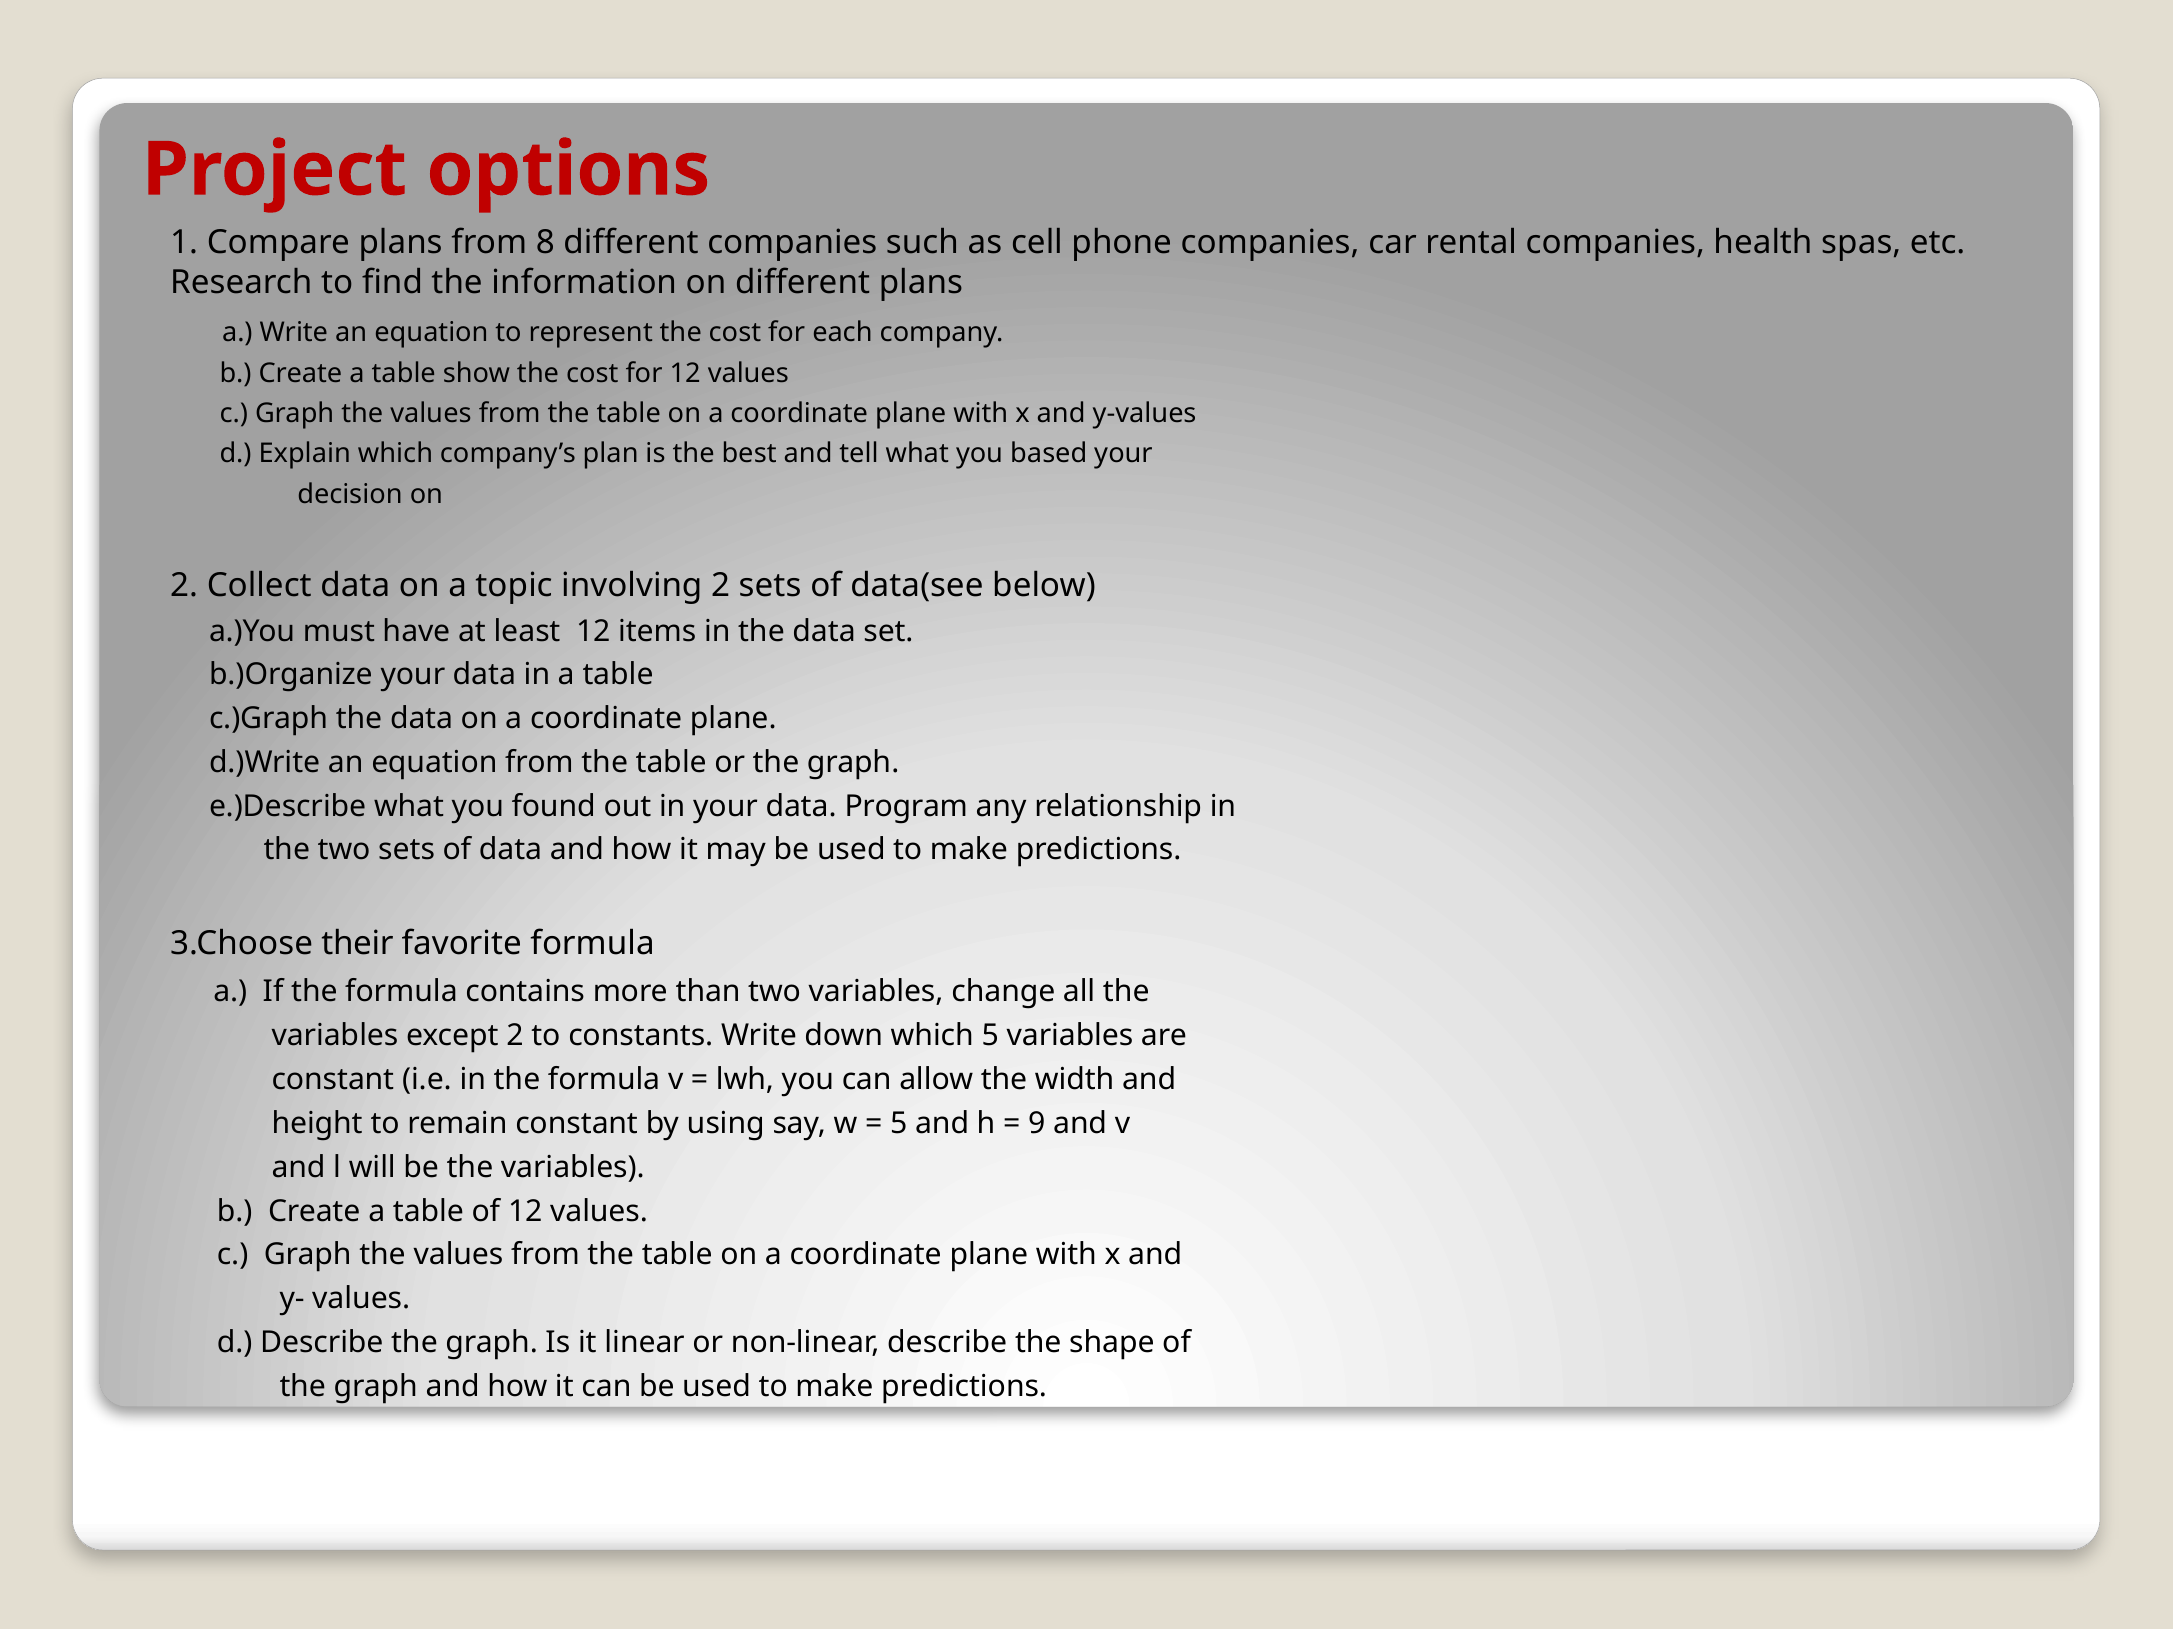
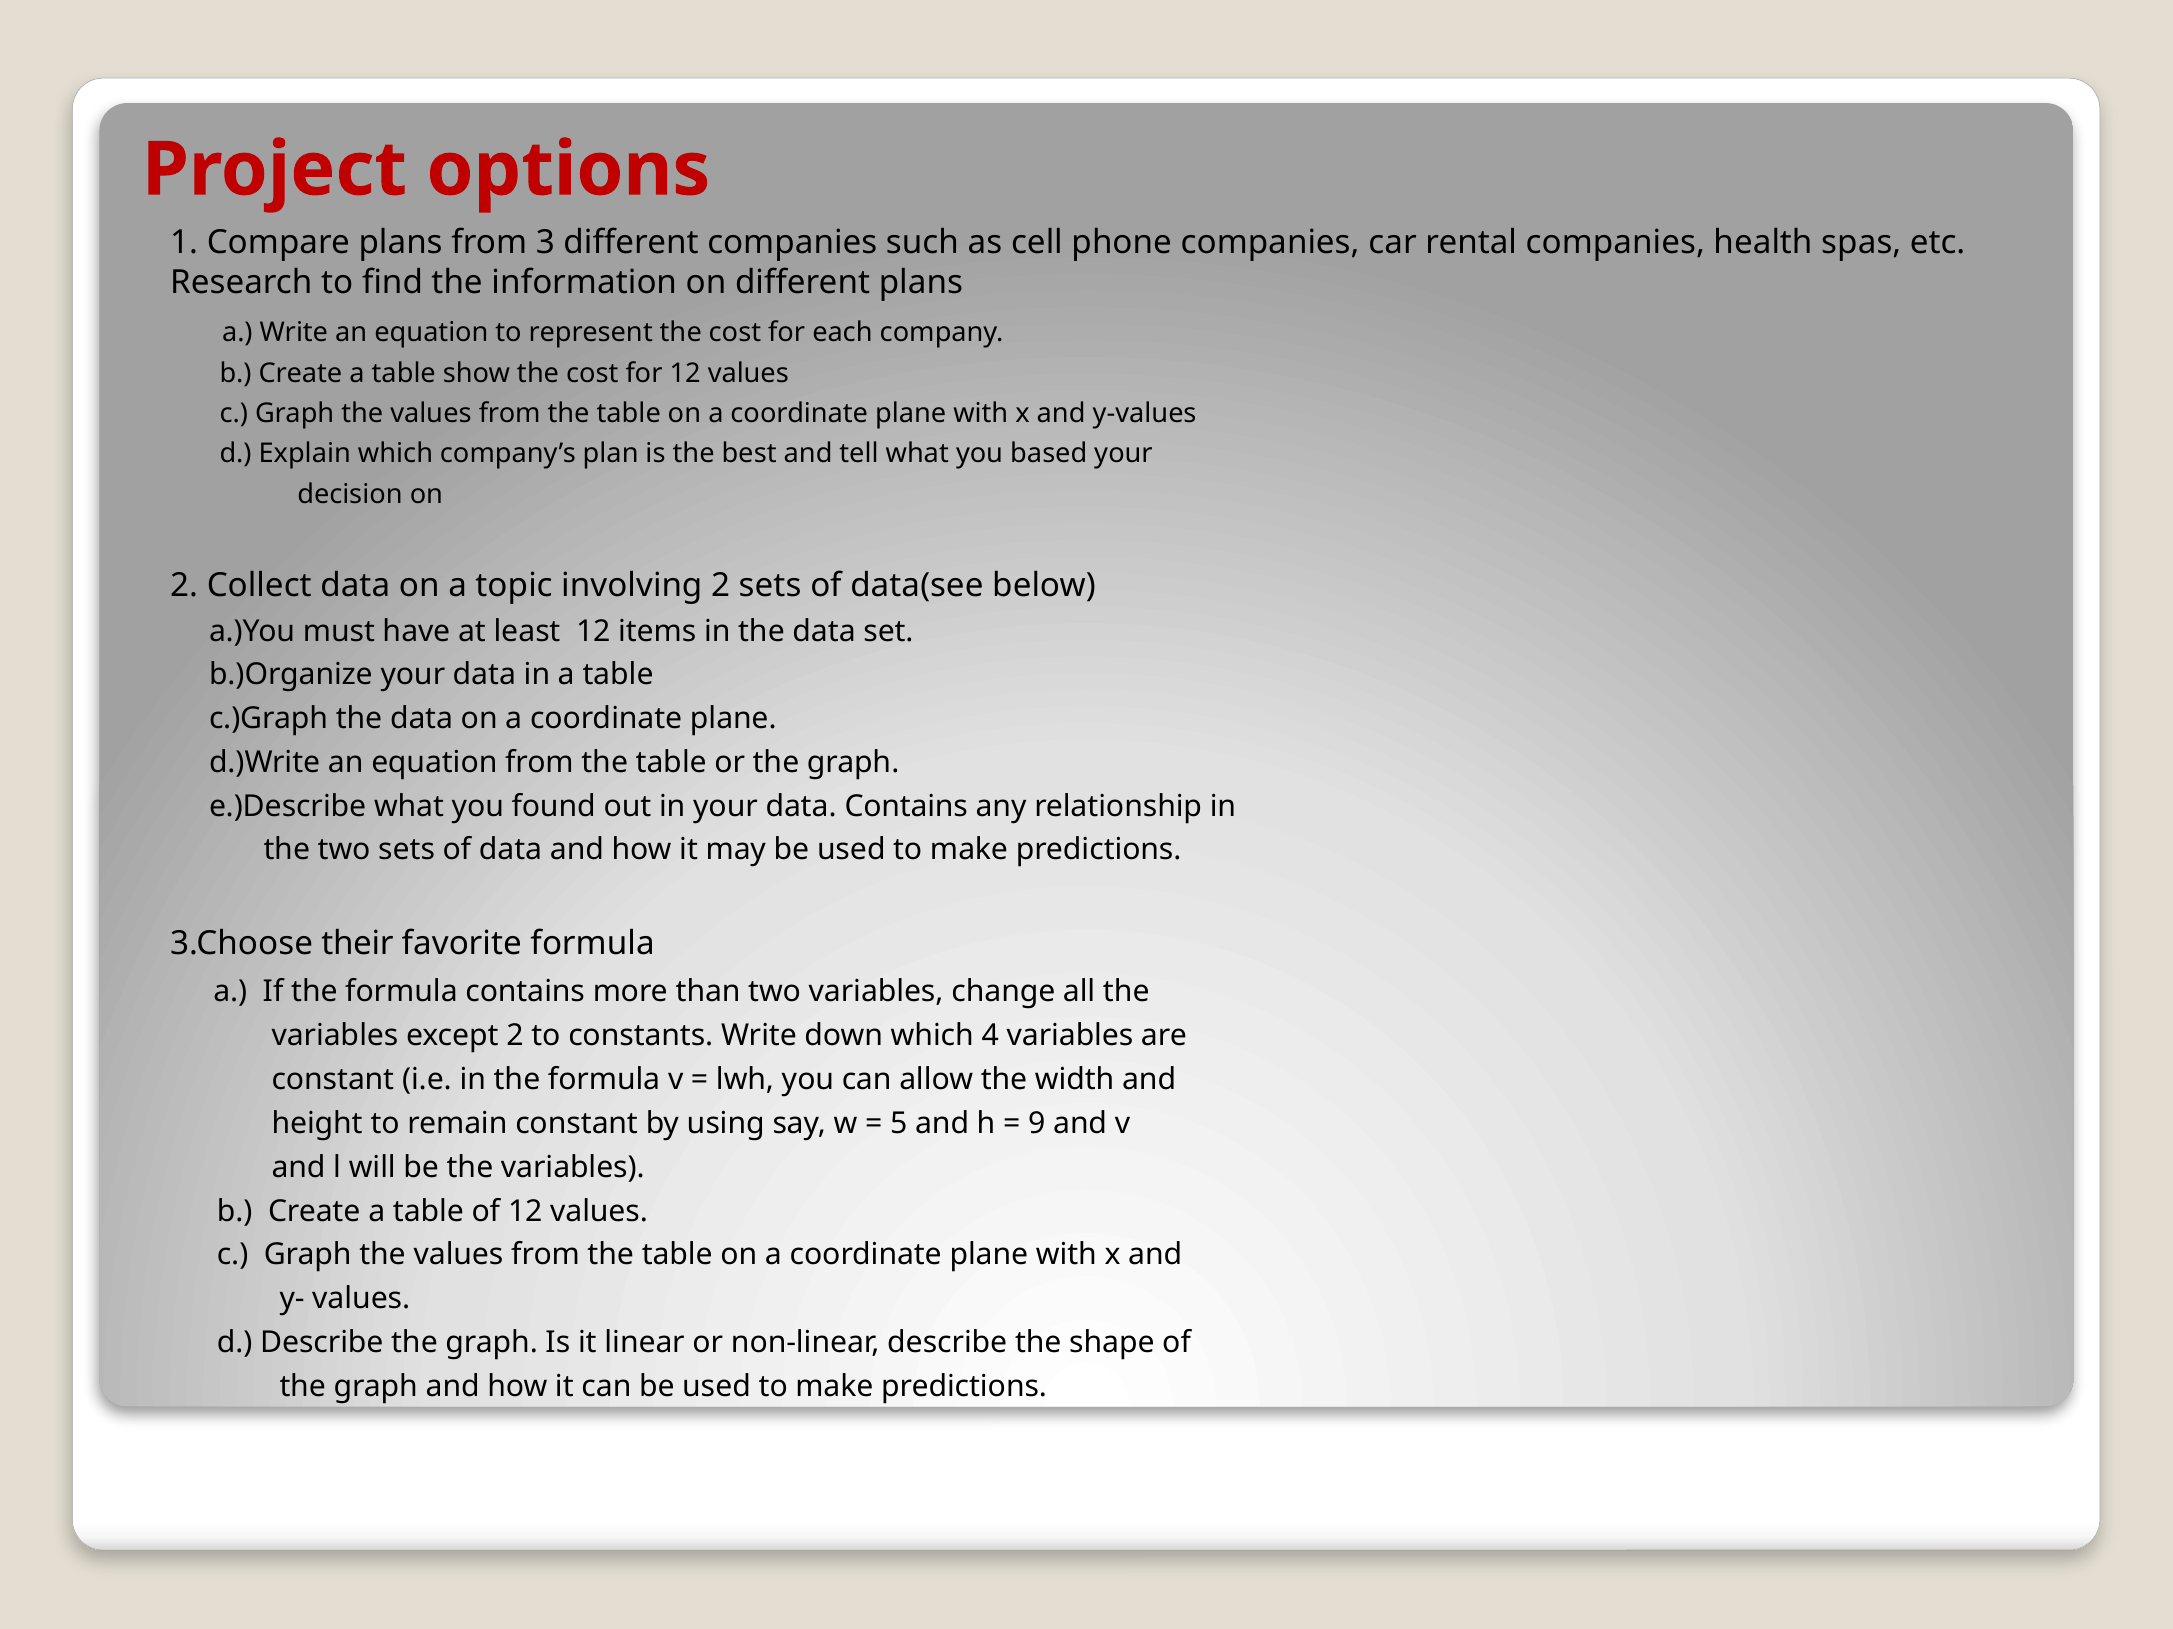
8: 8 -> 3
data Program: Program -> Contains
which 5: 5 -> 4
